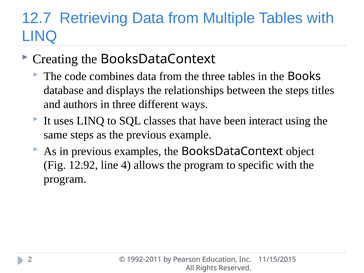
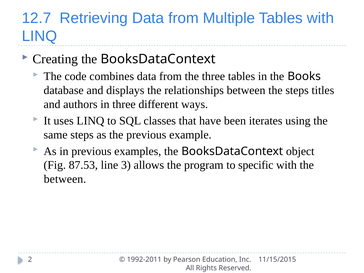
interact: interact -> iterates
12.92: 12.92 -> 87.53
4: 4 -> 3
program at (65, 179): program -> between
